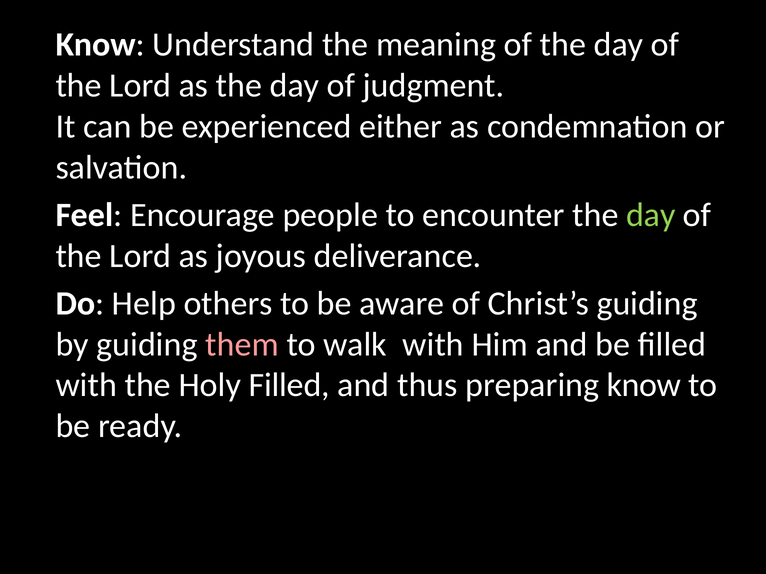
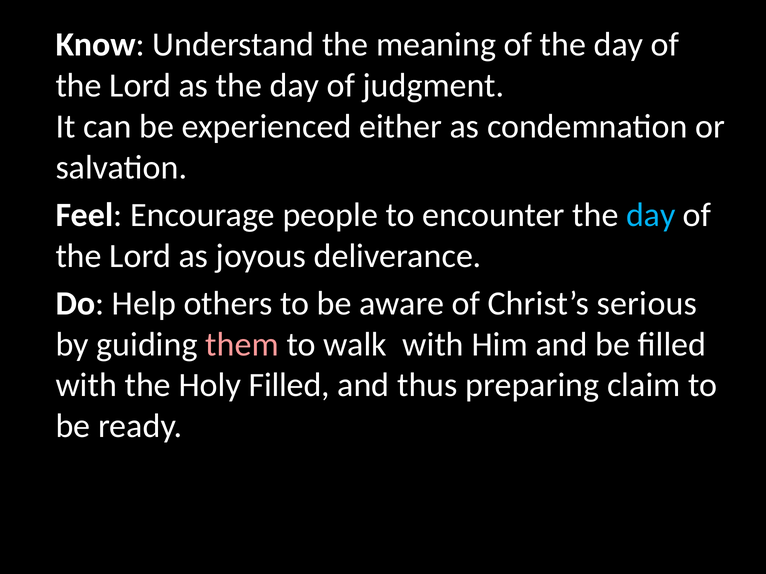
day at (651, 215) colour: light green -> light blue
Christ’s guiding: guiding -> serious
preparing know: know -> claim
